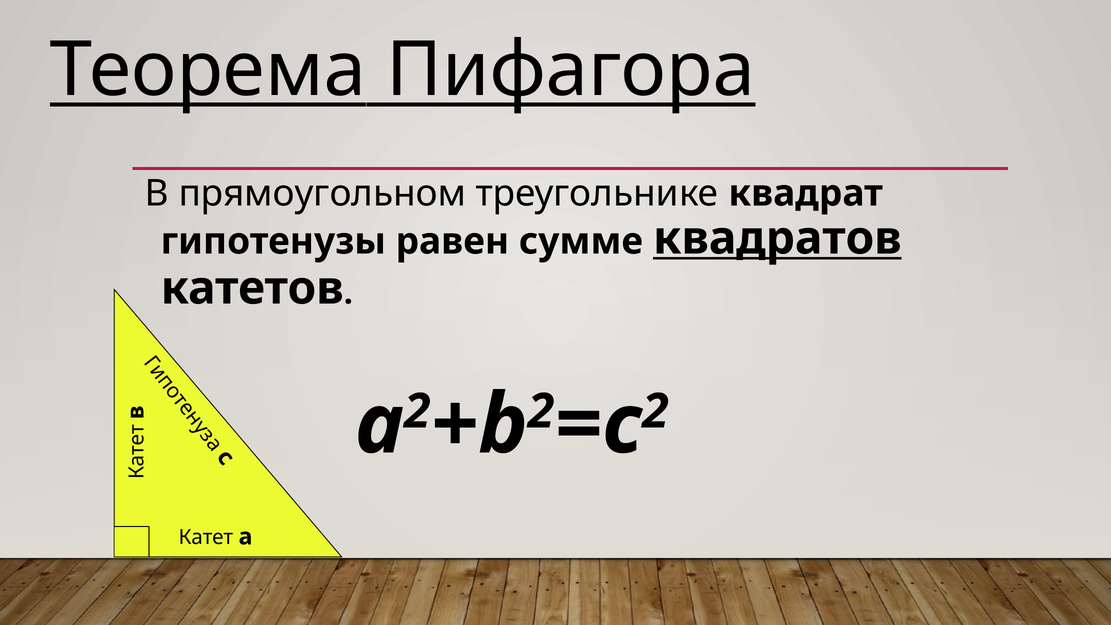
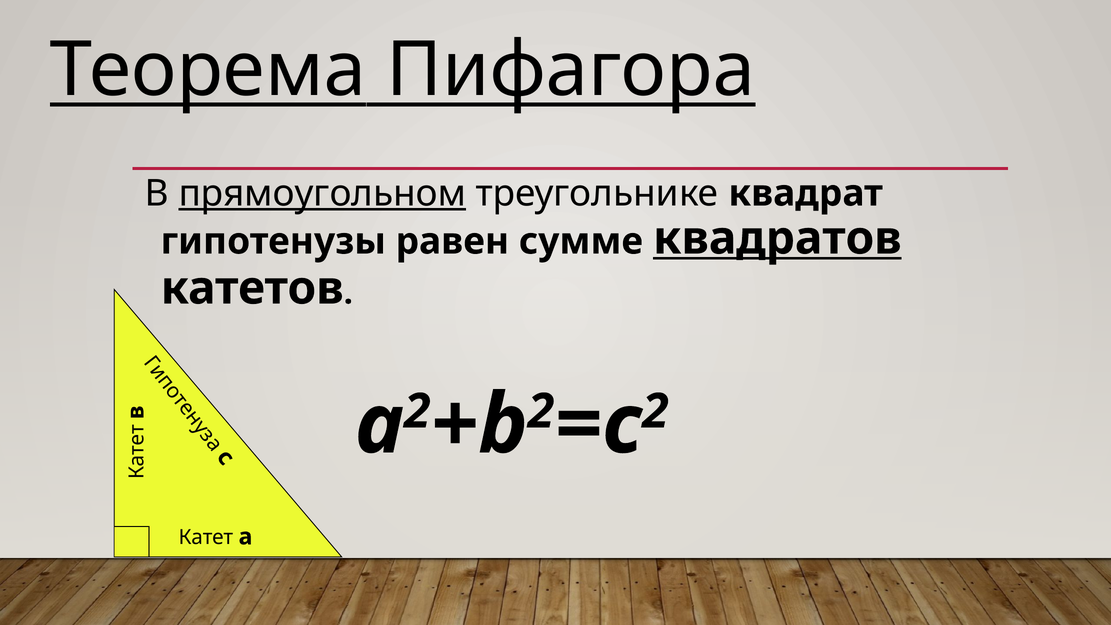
прямоугольном underline: none -> present
